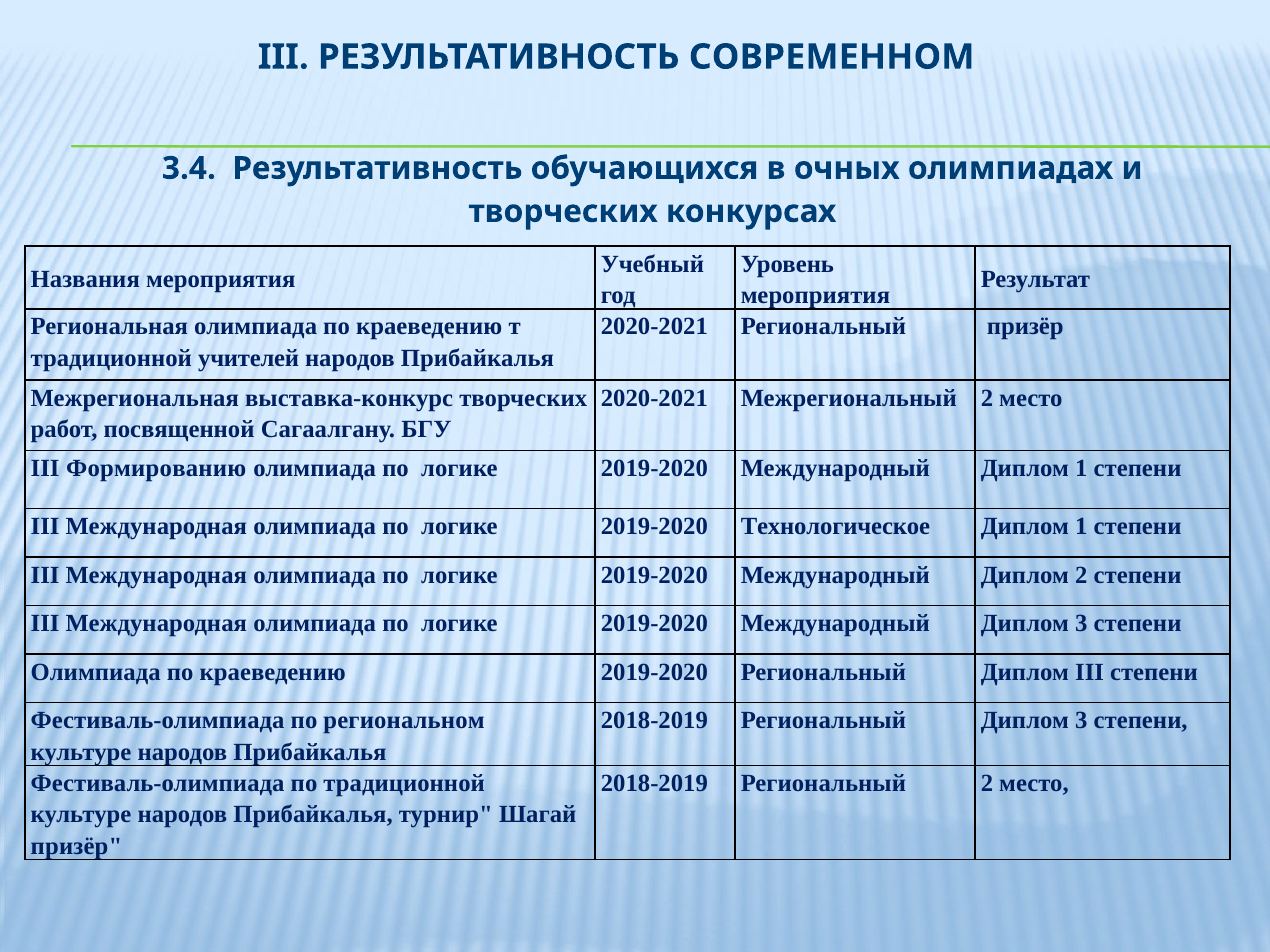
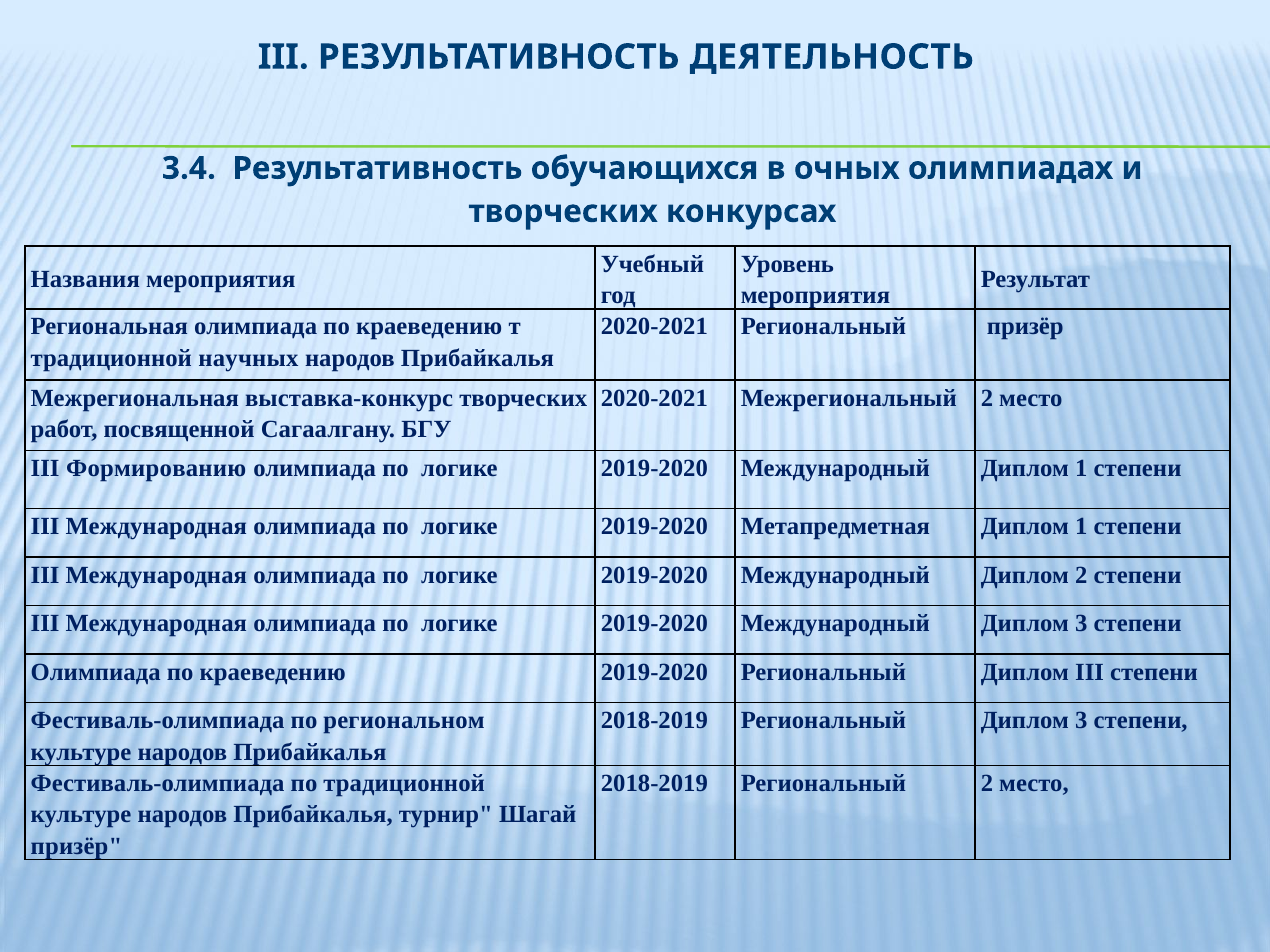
СОВРЕМЕННОМ: СОВРЕМЕННОМ -> ДЕЯТЕЛЬНОСТЬ
учителей: учителей -> научных
Технологическое: Технологическое -> Метапредметная
